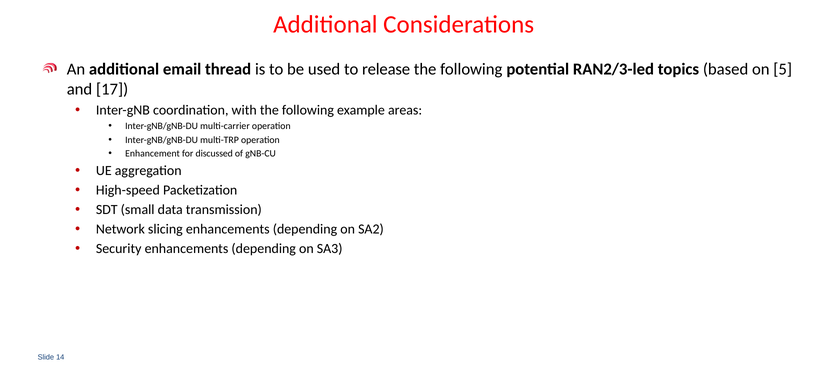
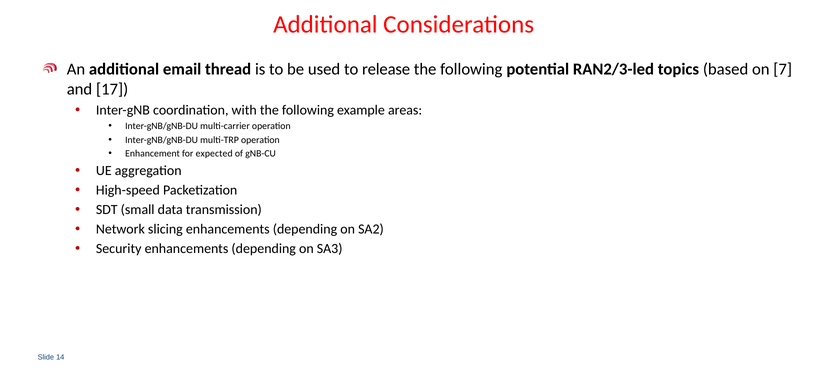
5: 5 -> 7
discussed: discussed -> expected
